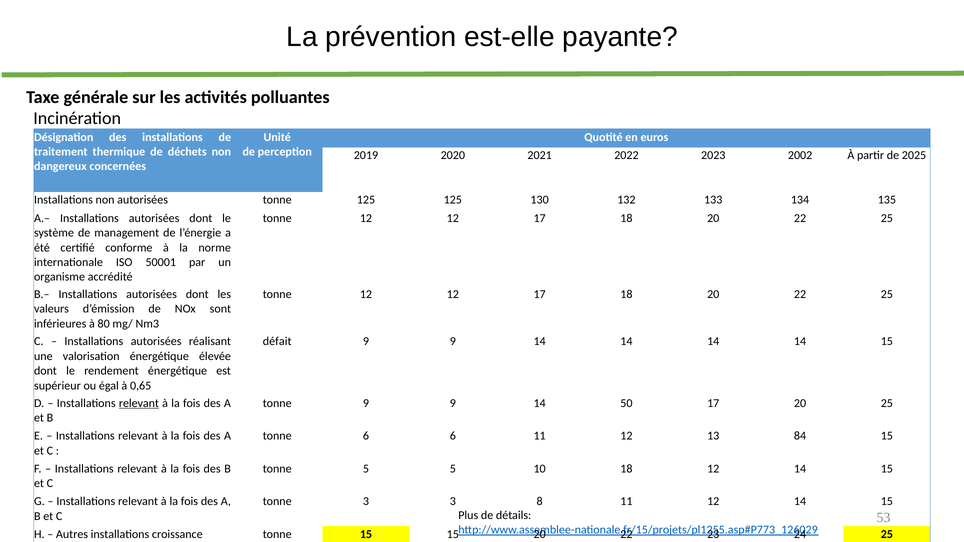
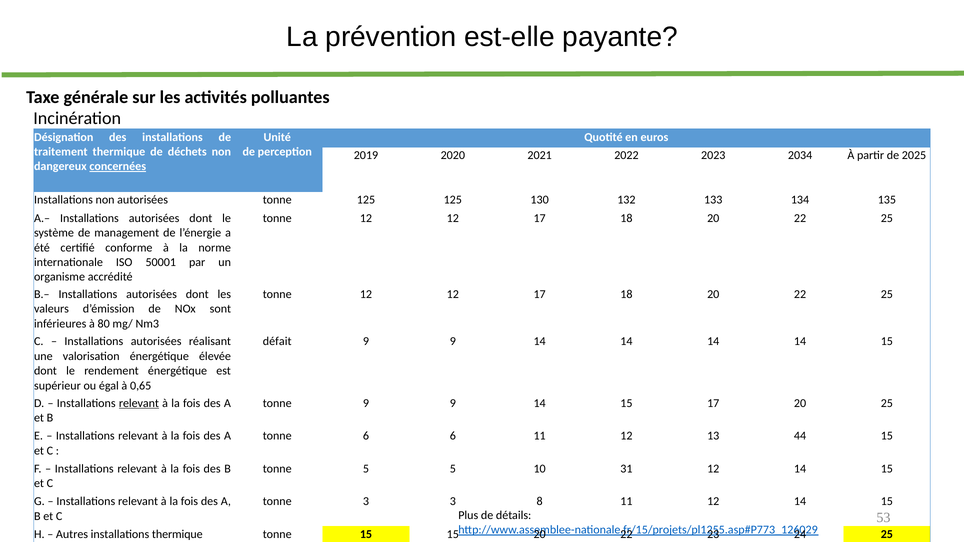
2002: 2002 -> 2034
concernées underline: none -> present
9 14 50: 50 -> 15
84: 84 -> 44
10 18: 18 -> 31
installations croissance: croissance -> thermique
